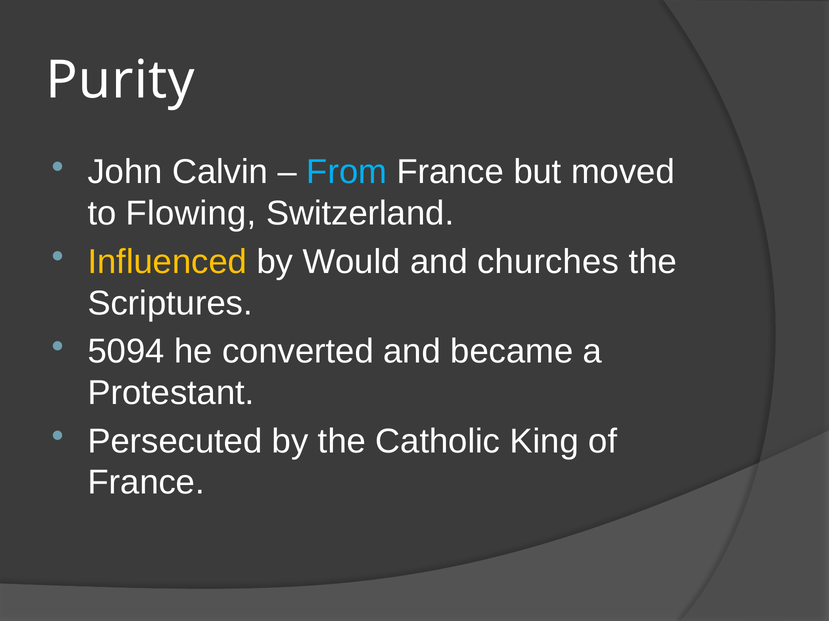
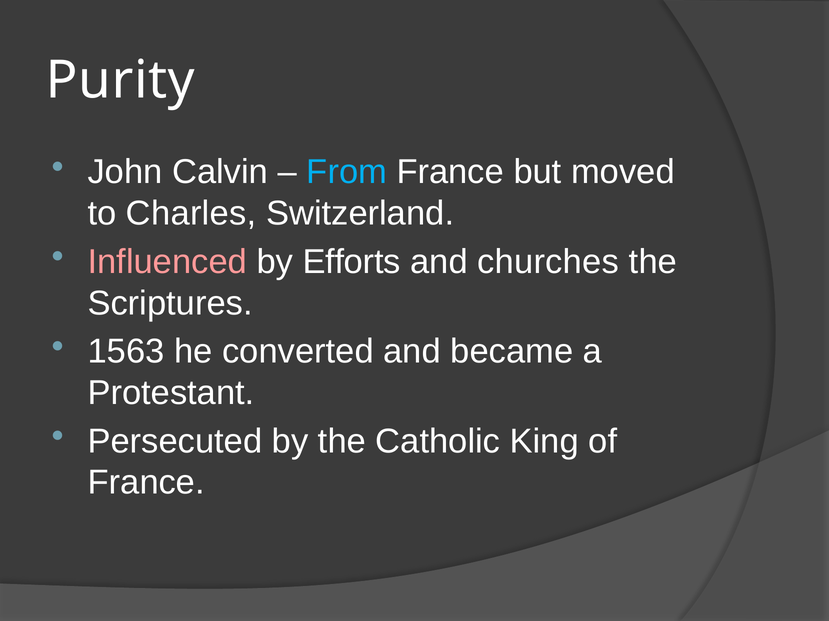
Flowing: Flowing -> Charles
Influenced colour: yellow -> pink
Would: Would -> Efforts
5094: 5094 -> 1563
